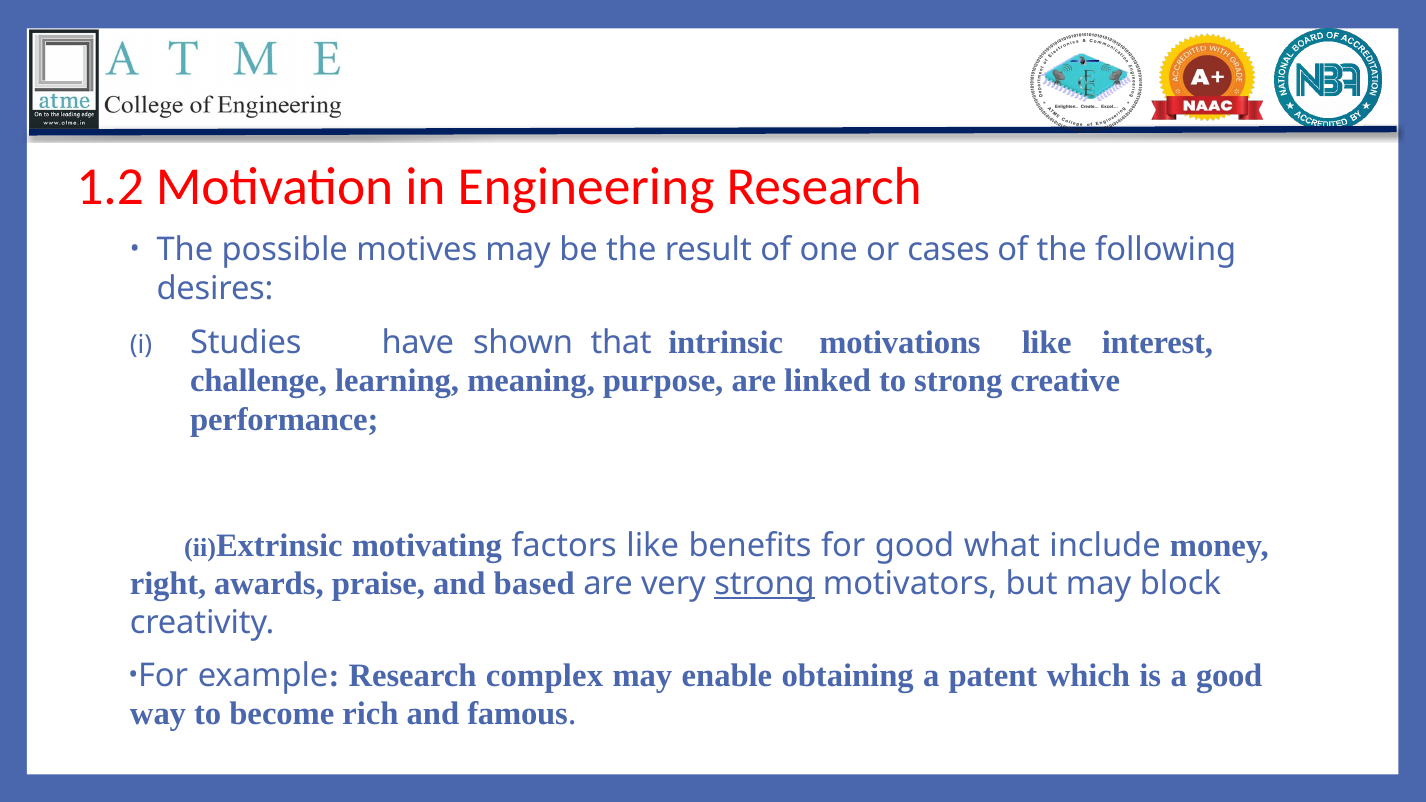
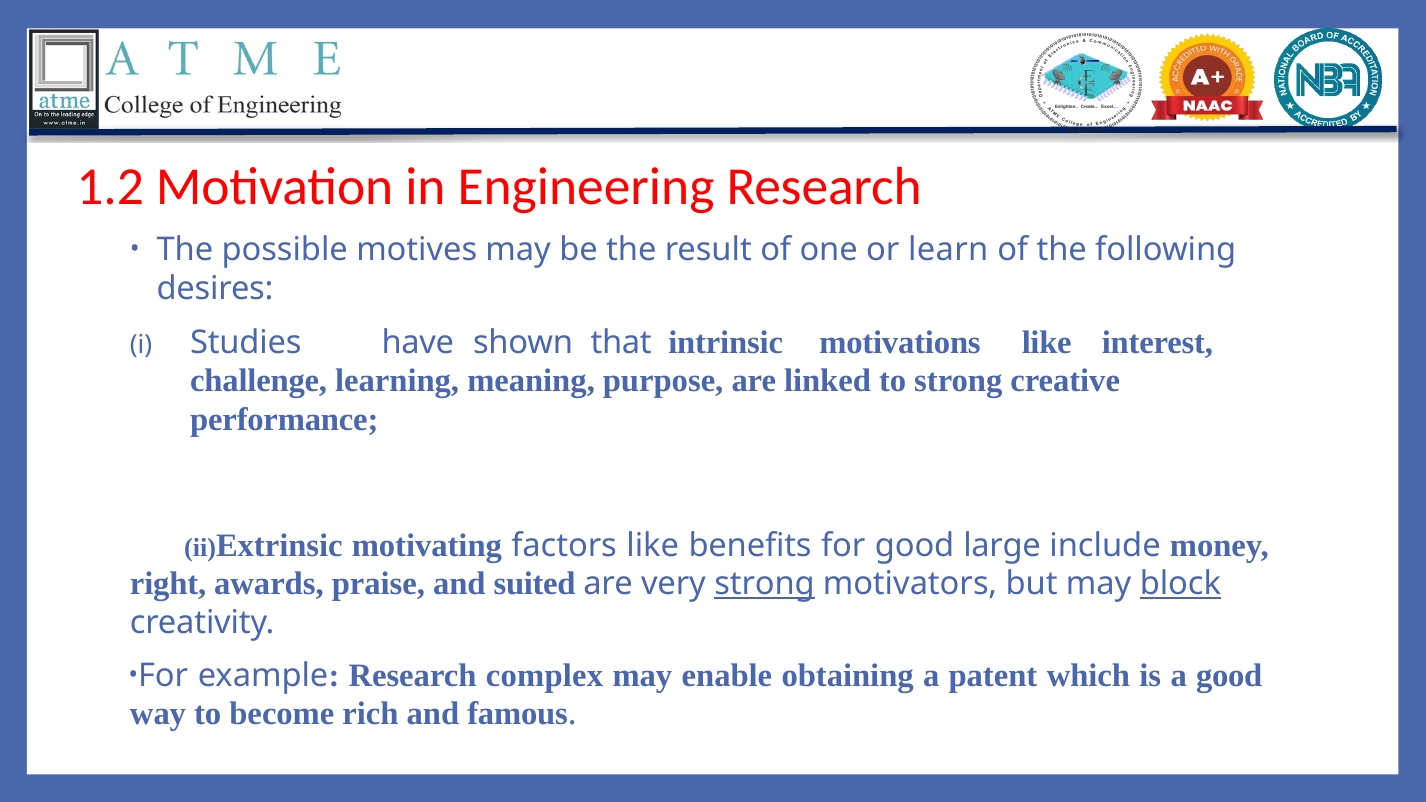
cases: cases -> learn
what: what -> large
based: based -> suited
block underline: none -> present
